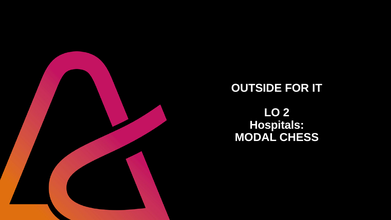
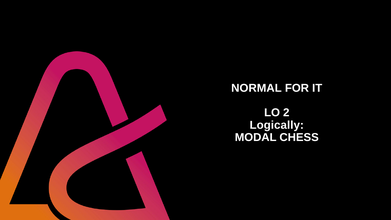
OUTSIDE: OUTSIDE -> NORMAL
Hospitals: Hospitals -> Logically
